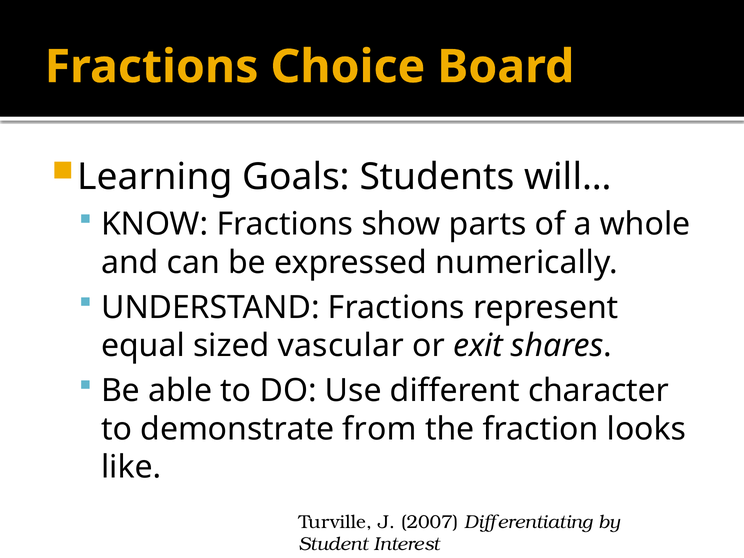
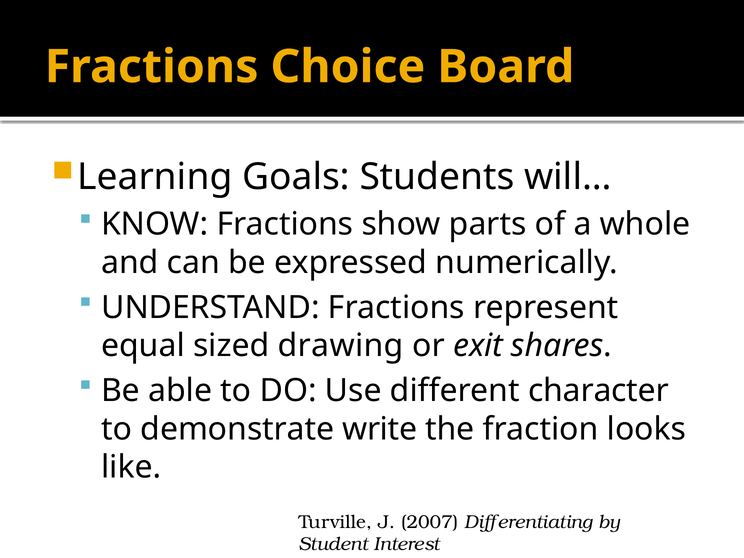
vascular: vascular -> drawing
from: from -> write
